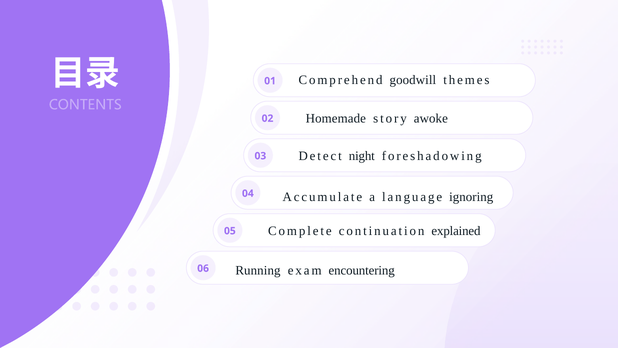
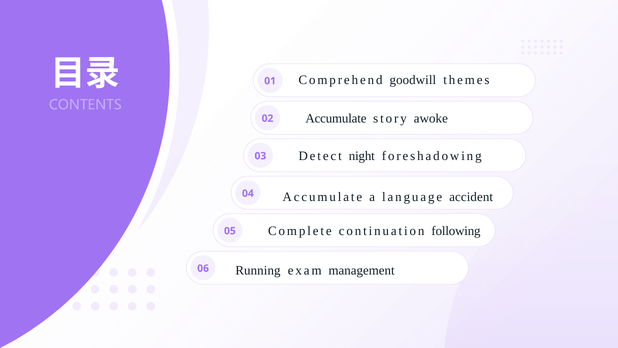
Homemade at (336, 119): Homemade -> Accumulate
ignoring: ignoring -> accident
explained: explained -> following
encountering: encountering -> management
